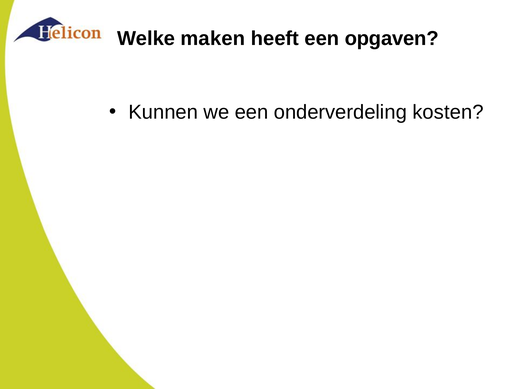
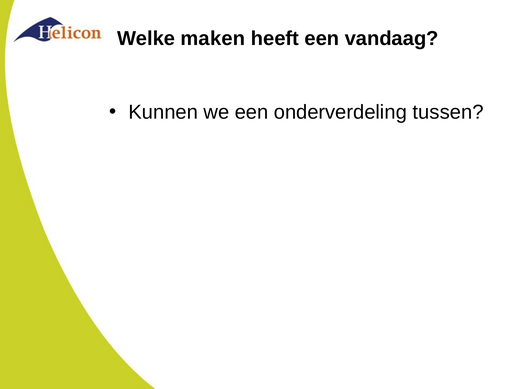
opgaven: opgaven -> vandaag
kosten: kosten -> tussen
